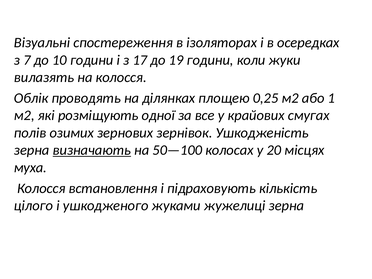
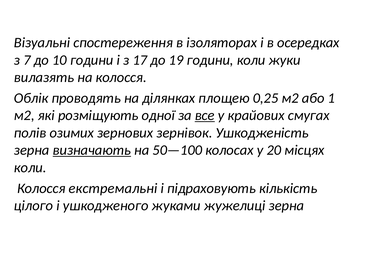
все underline: none -> present
муха at (30, 168): муха -> коли
встановлення: встановлення -> екстремальні
